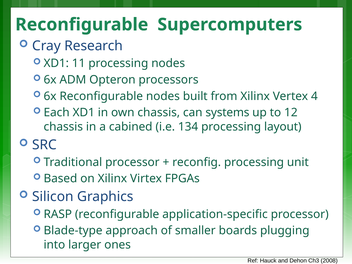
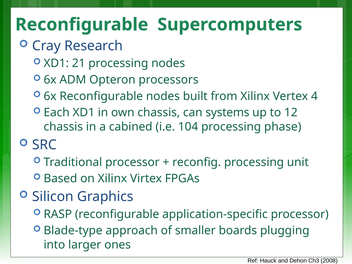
11: 11 -> 21
134: 134 -> 104
layout: layout -> phase
